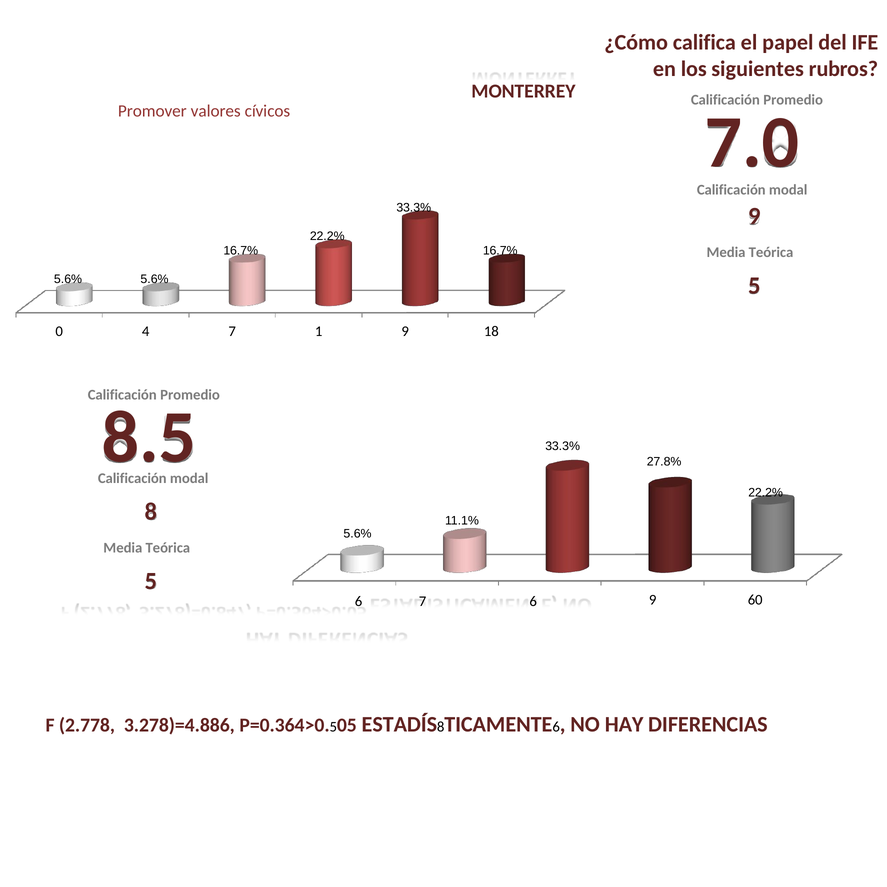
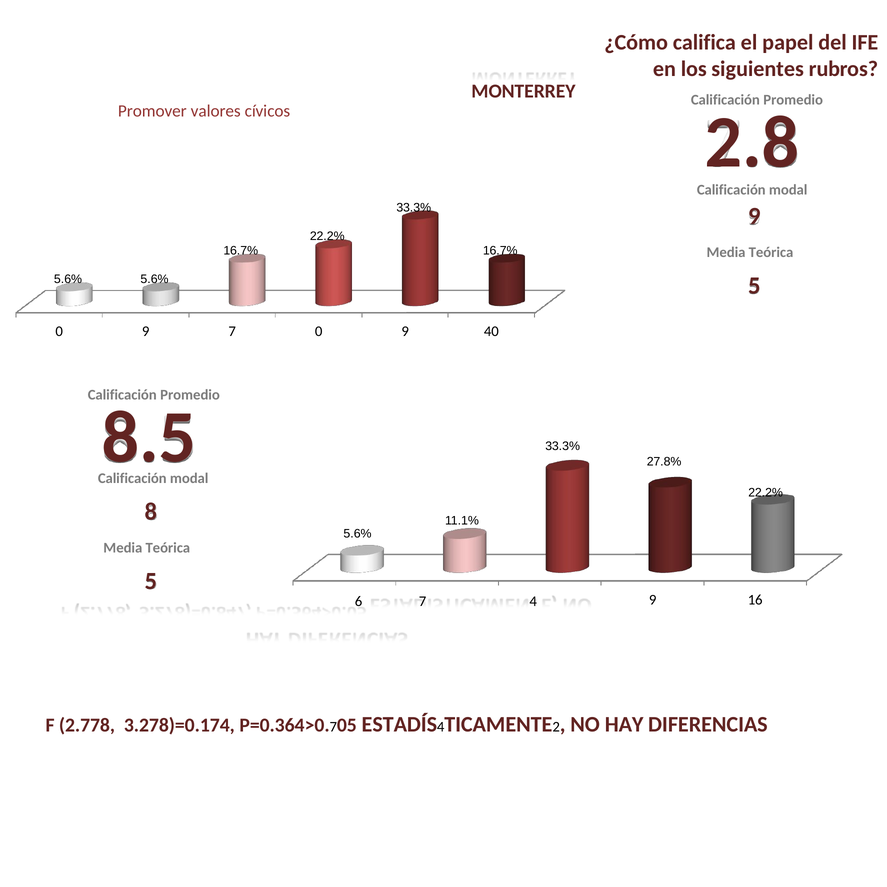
7.0: 7.0 -> 2.8
4 at (146, 331): 4 -> 9
7 1: 1 -> 0
18: 18 -> 40
60: 60 -> 16
7 6: 6 -> 4
3.278)=4.886: 3.278)=4.886 -> 3.278)=0.174
5 at (333, 727): 5 -> 7
8 at (441, 727): 8 -> 4
6 at (556, 727): 6 -> 2
